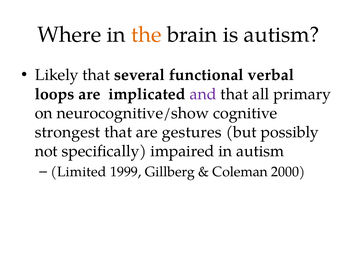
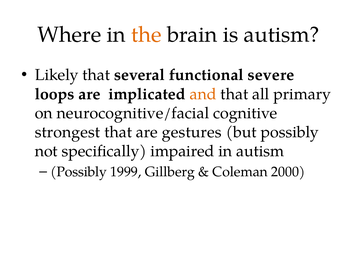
verbal: verbal -> severe
and colour: purple -> orange
neurocognitive/show: neurocognitive/show -> neurocognitive/facial
Limited at (78, 172): Limited -> Possibly
